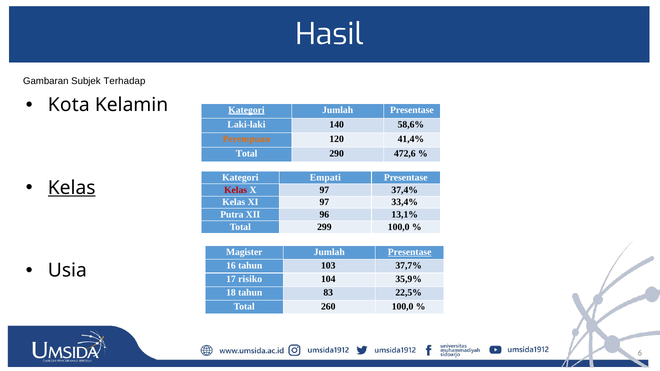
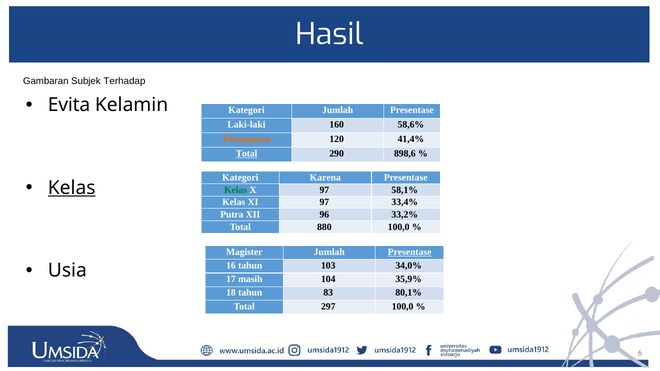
Kota: Kota -> Evita
Kategori at (246, 110) underline: present -> none
140: 140 -> 160
Total at (247, 154) underline: none -> present
472,6: 472,6 -> 898,6
Empati: Empati -> Karena
Kelas at (236, 190) colour: red -> green
37,4%: 37,4% -> 58,1%
13,1%: 13,1% -> 33,2%
299: 299 -> 880
37,7%: 37,7% -> 34,0%
risiko: risiko -> masih
22,5%: 22,5% -> 80,1%
260: 260 -> 297
